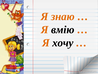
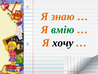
вмію colour: black -> green
